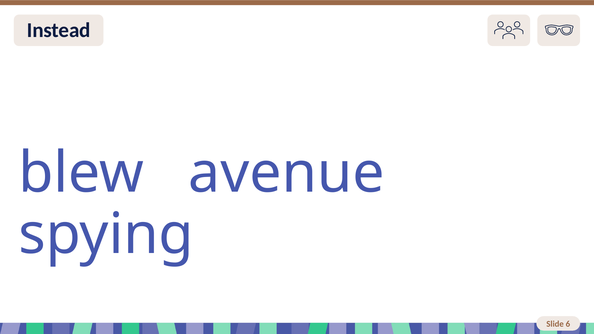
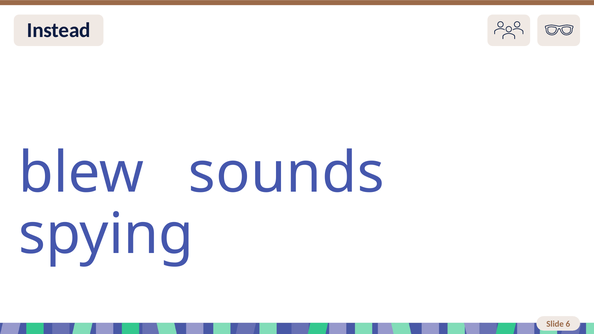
avenue: avenue -> sounds
